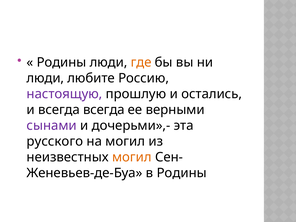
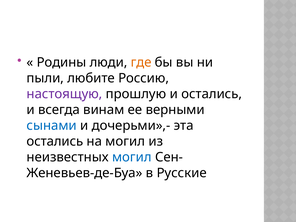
люди at (45, 78): люди -> пыли
всегда всегда: всегда -> винам
сынами colour: purple -> blue
русского at (55, 141): русского -> остались
могил at (132, 157) colour: orange -> blue
в Родины: Родины -> Русские
